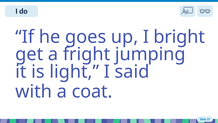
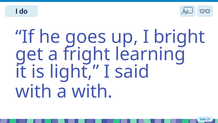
jumping: jumping -> learning
a coat: coat -> with
